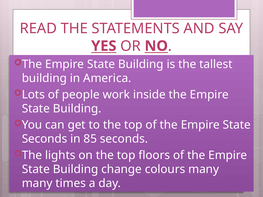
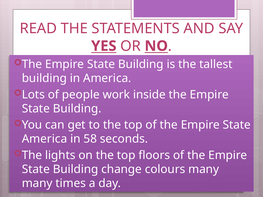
Seconds at (45, 139): Seconds -> America
85: 85 -> 58
